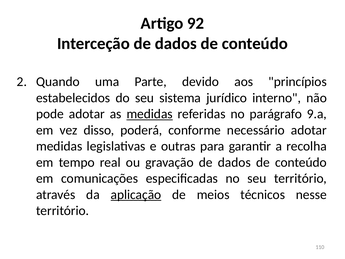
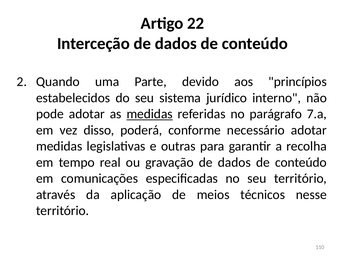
92: 92 -> 22
9.a: 9.a -> 7.a
aplicação underline: present -> none
